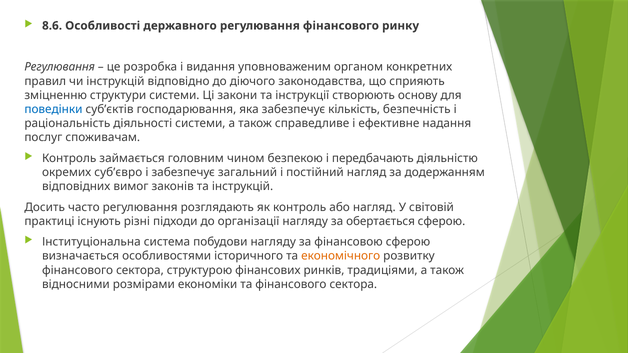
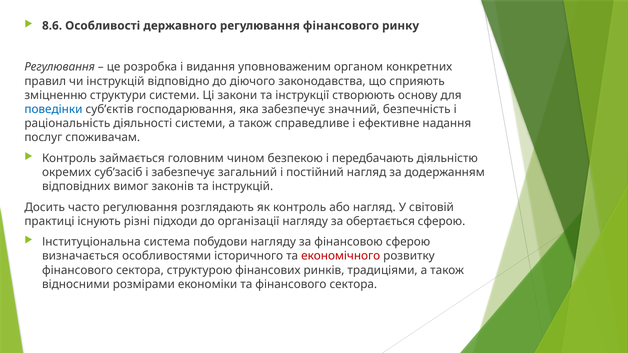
кількість: кількість -> значний
суб’євро: суб’євро -> суб’засіб
економічного colour: orange -> red
